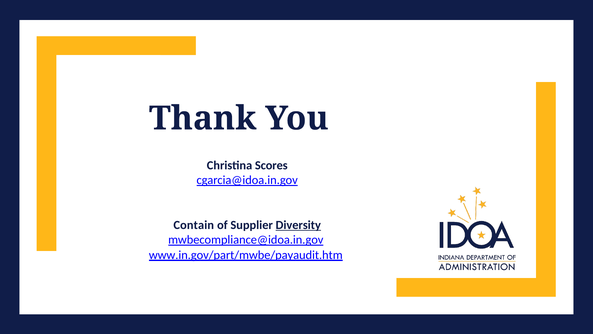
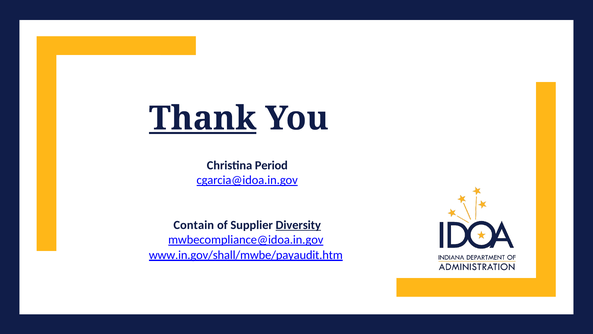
Thank underline: none -> present
Scores: Scores -> Period
www.in.gov/part/mwbe/payaudit.htm: www.in.gov/part/mwbe/payaudit.htm -> www.in.gov/shall/mwbe/payaudit.htm
